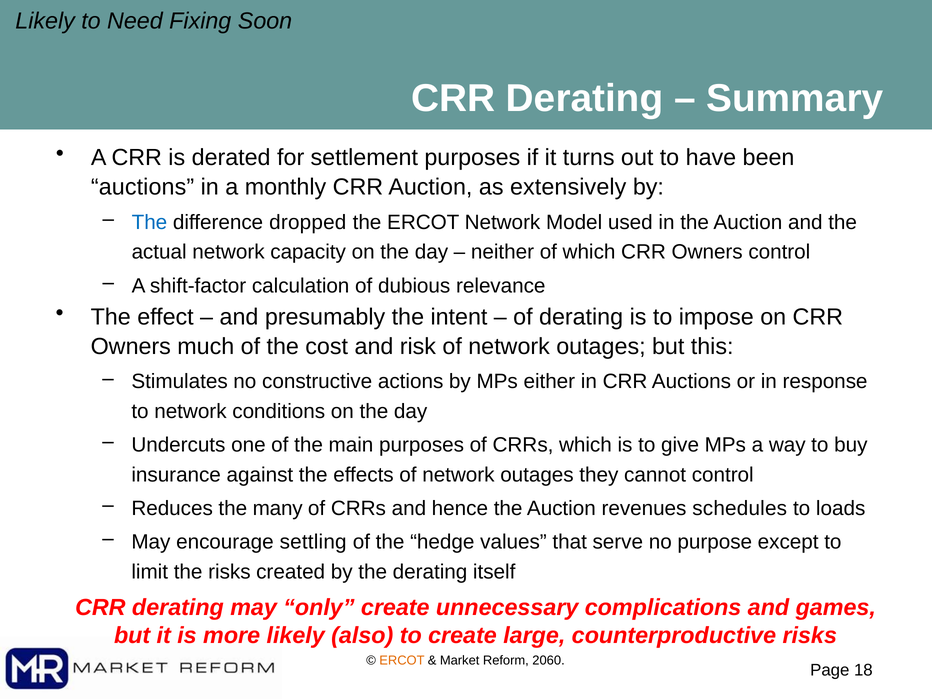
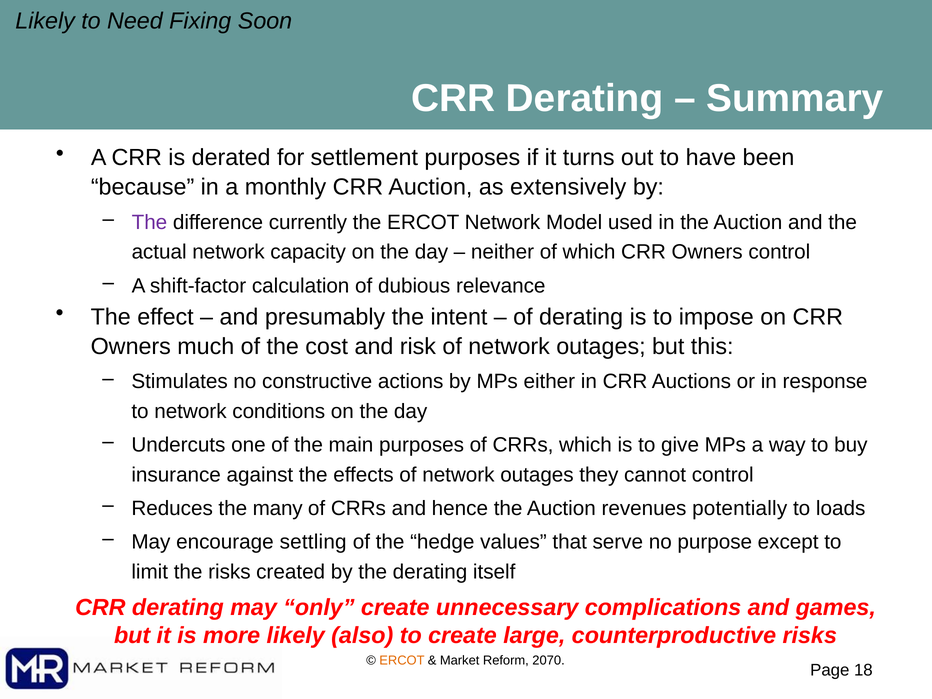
auctions at (143, 187): auctions -> because
The at (149, 222) colour: blue -> purple
dropped: dropped -> currently
schedules: schedules -> potentially
2060: 2060 -> 2070
